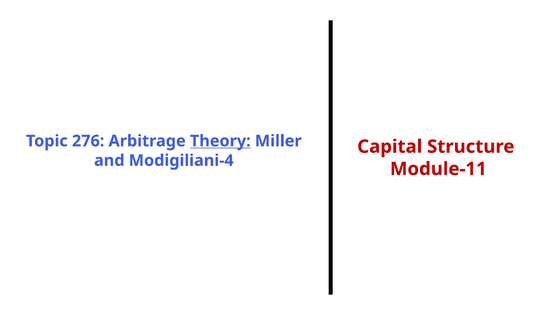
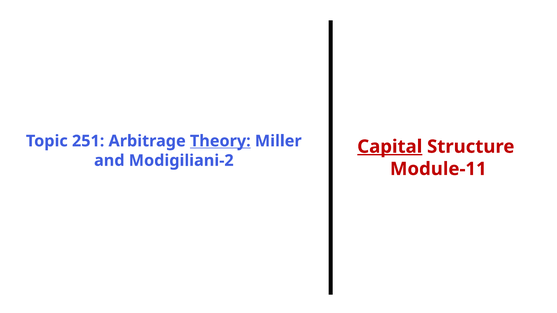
276: 276 -> 251
Capital underline: none -> present
Modigiliani-4: Modigiliani-4 -> Modigiliani-2
